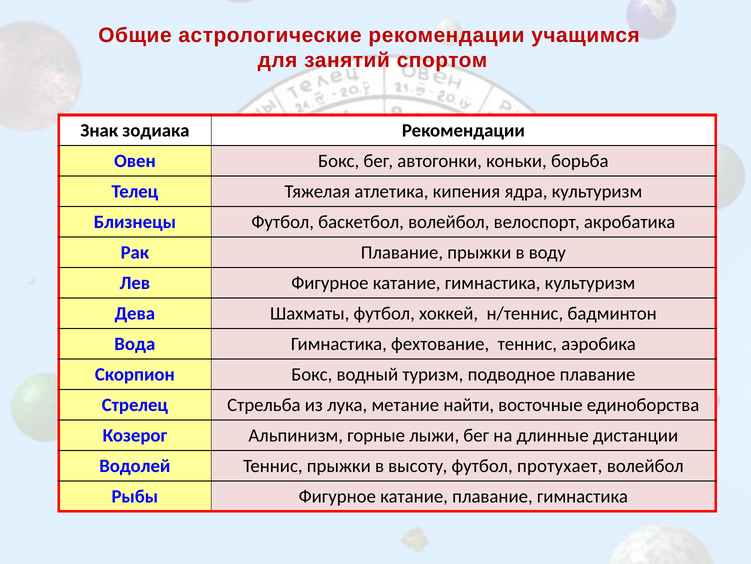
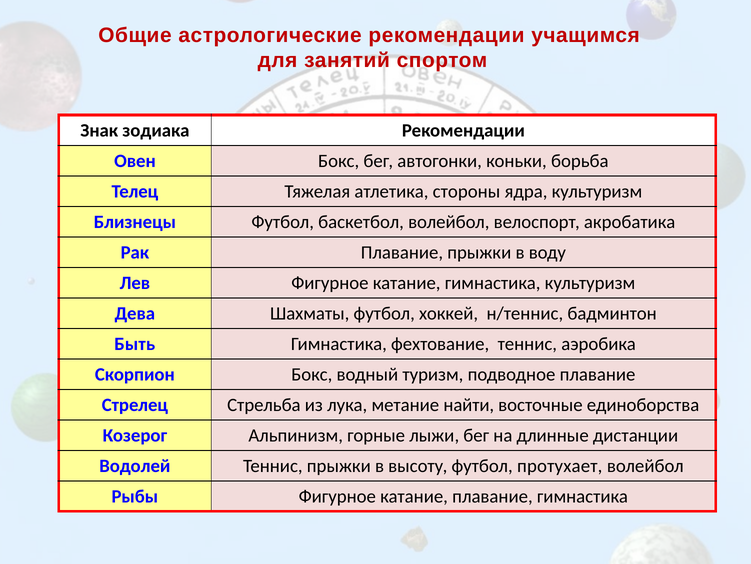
кипения: кипения -> стороны
Вода: Вода -> Быть
